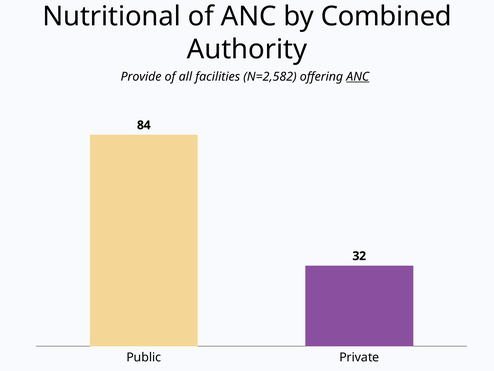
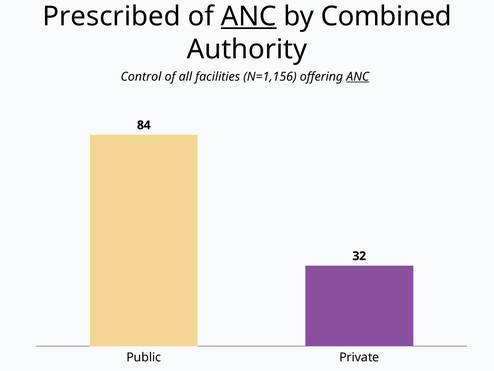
Nutritional: Nutritional -> Prescribed
ANC at (249, 16) underline: none -> present
Provide: Provide -> Control
N=2,582: N=2,582 -> N=1,156
